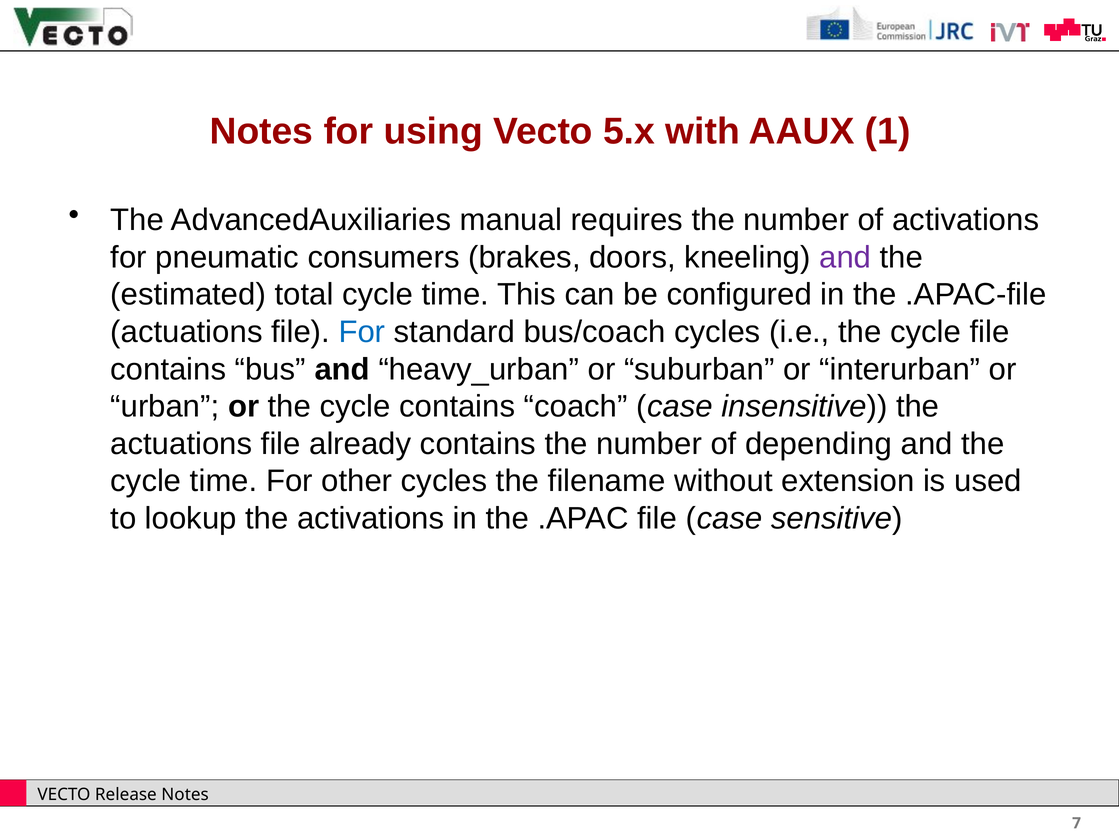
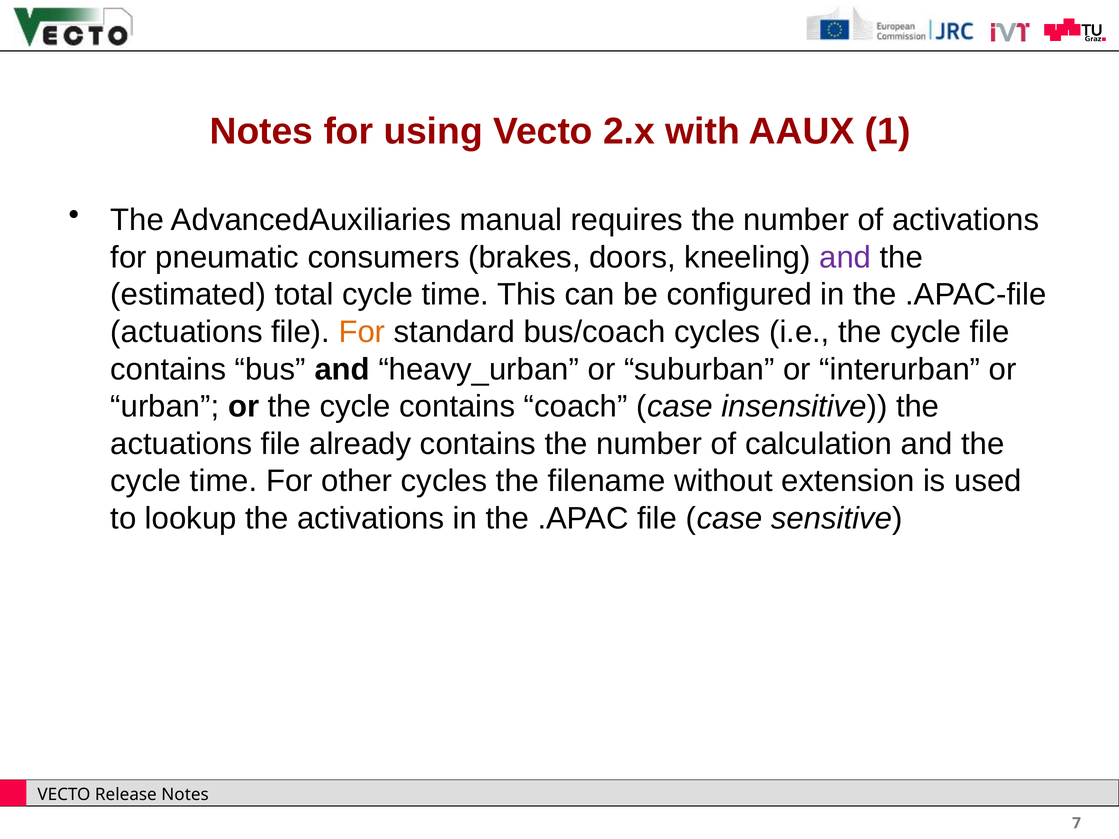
5.x: 5.x -> 2.x
For at (362, 332) colour: blue -> orange
depending: depending -> calculation
